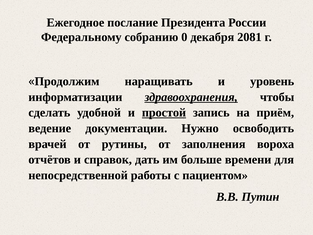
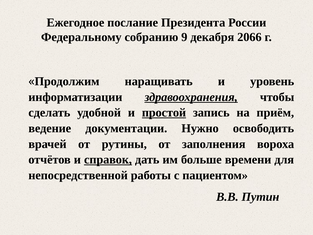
0: 0 -> 9
2081: 2081 -> 2066
справок underline: none -> present
